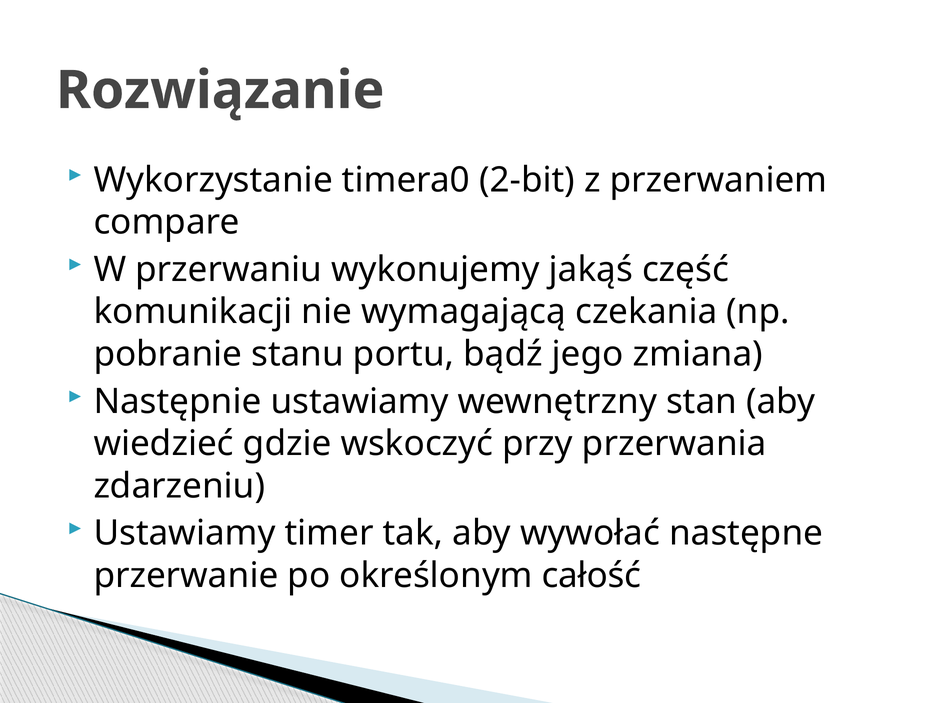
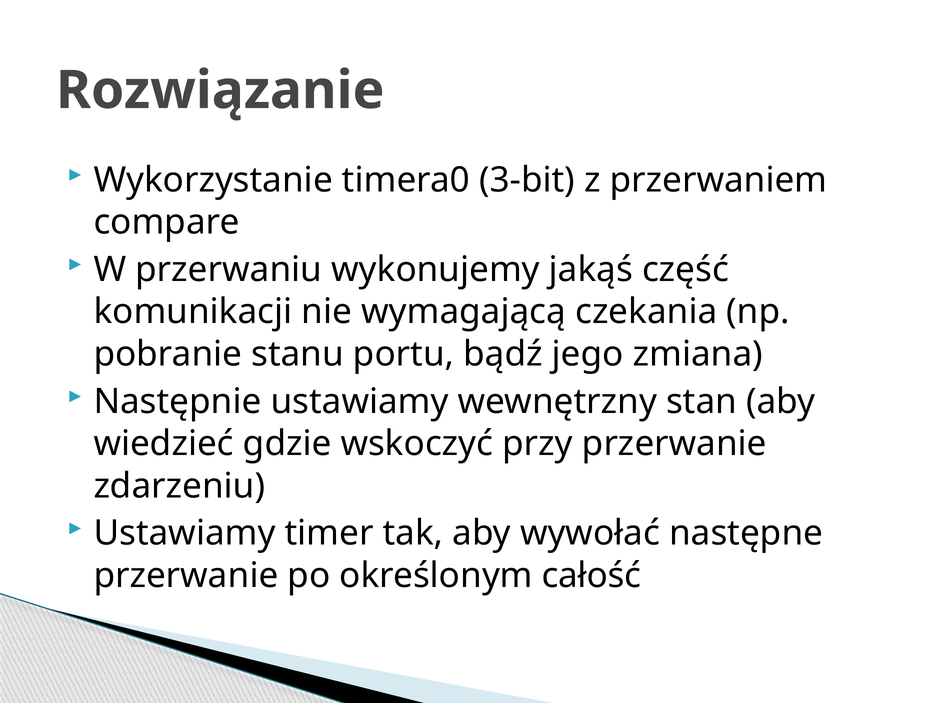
2-bit: 2-bit -> 3-bit
przy przerwania: przerwania -> przerwanie
